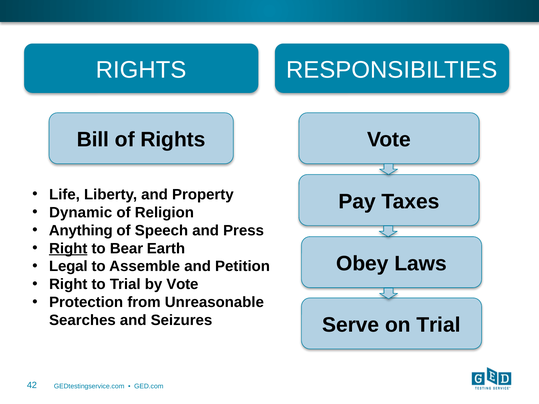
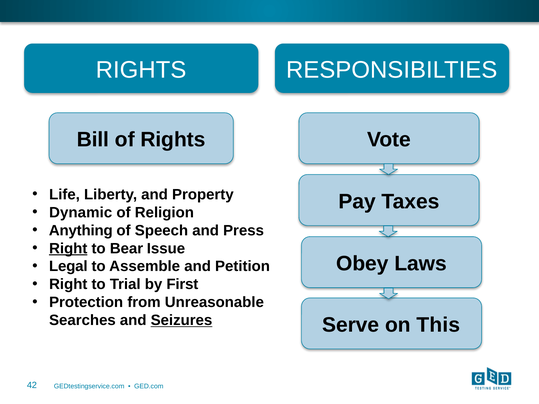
Earth: Earth -> Issue
by Vote: Vote -> First
Seizures underline: none -> present
on Trial: Trial -> This
